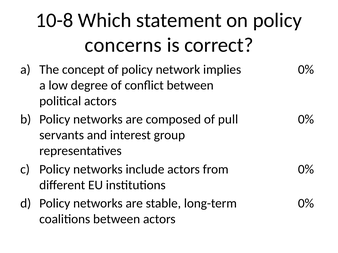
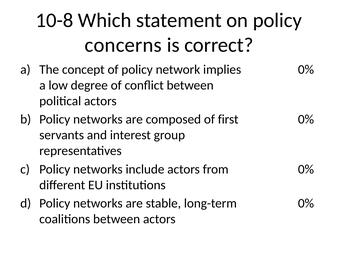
pull: pull -> first
